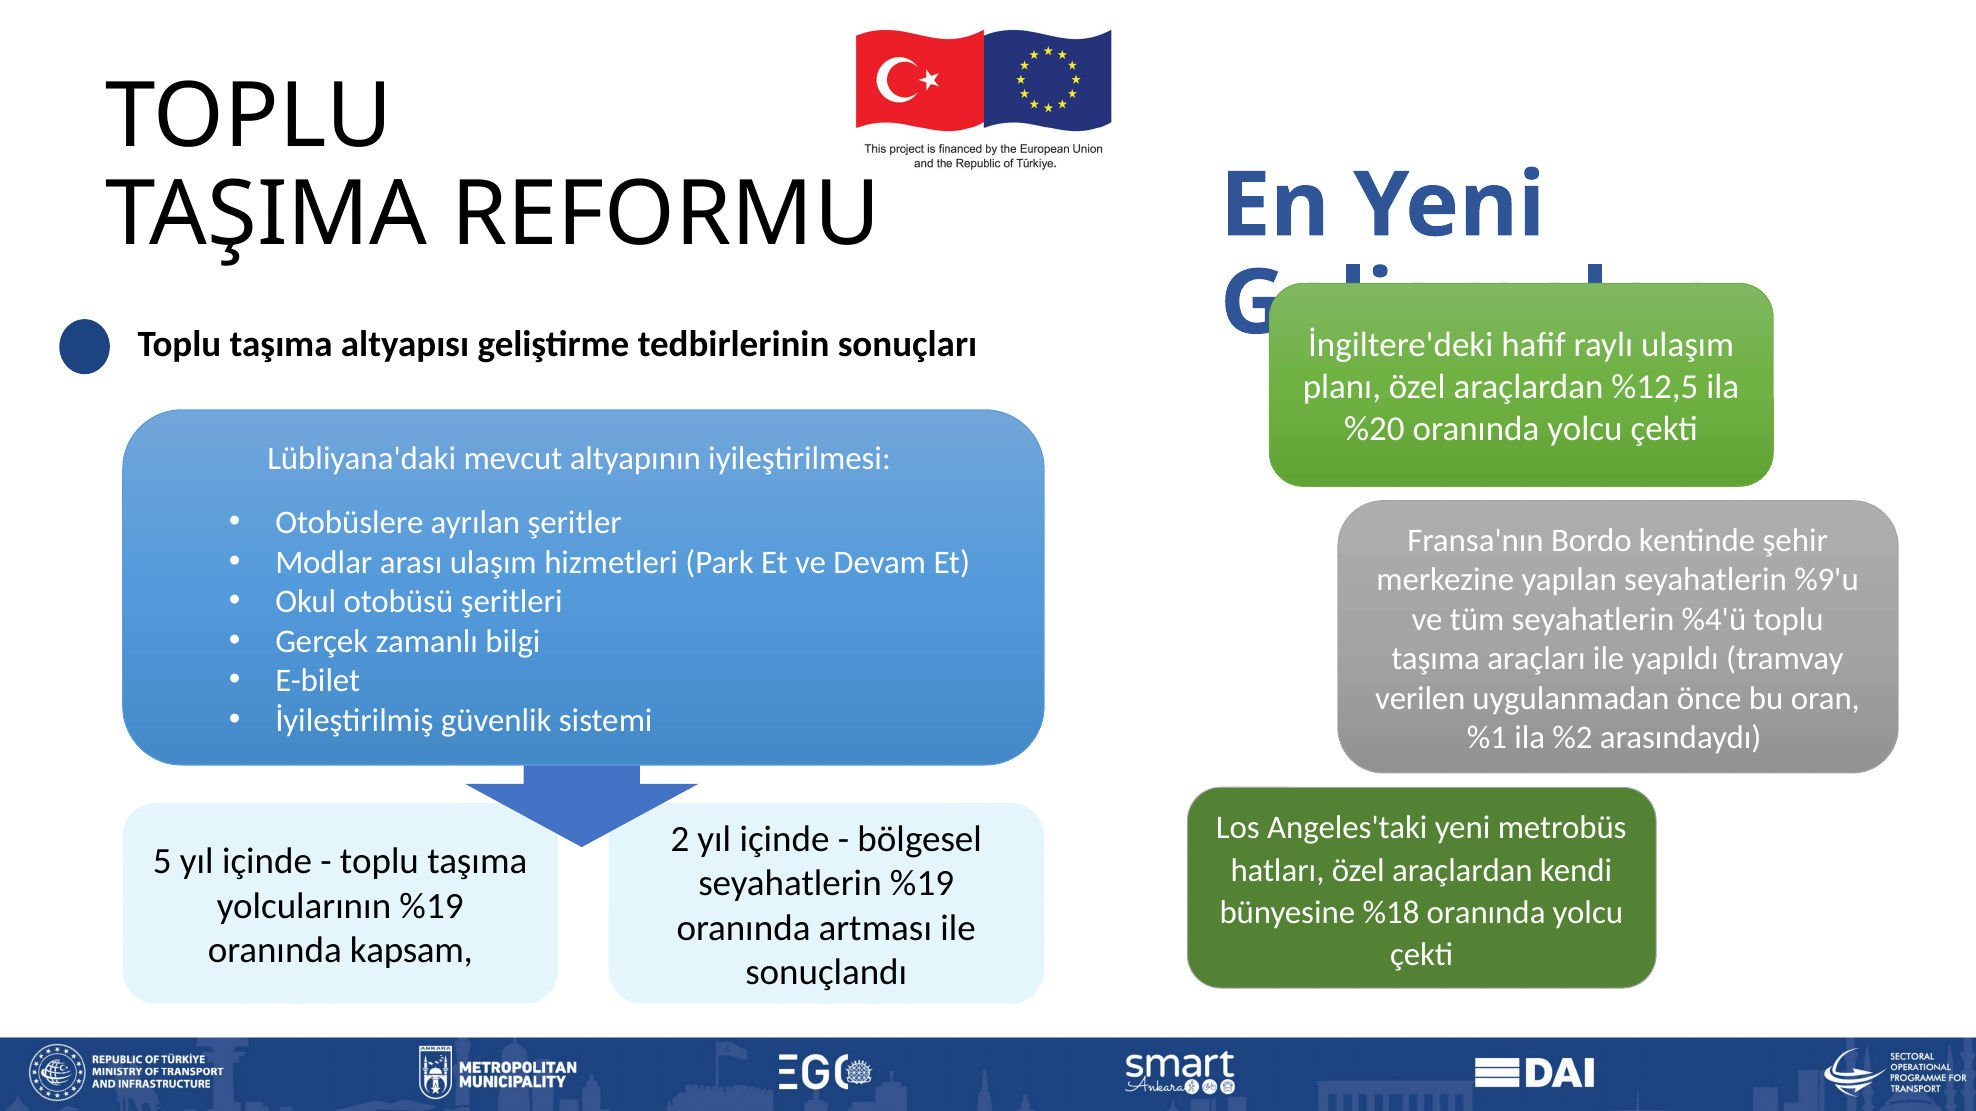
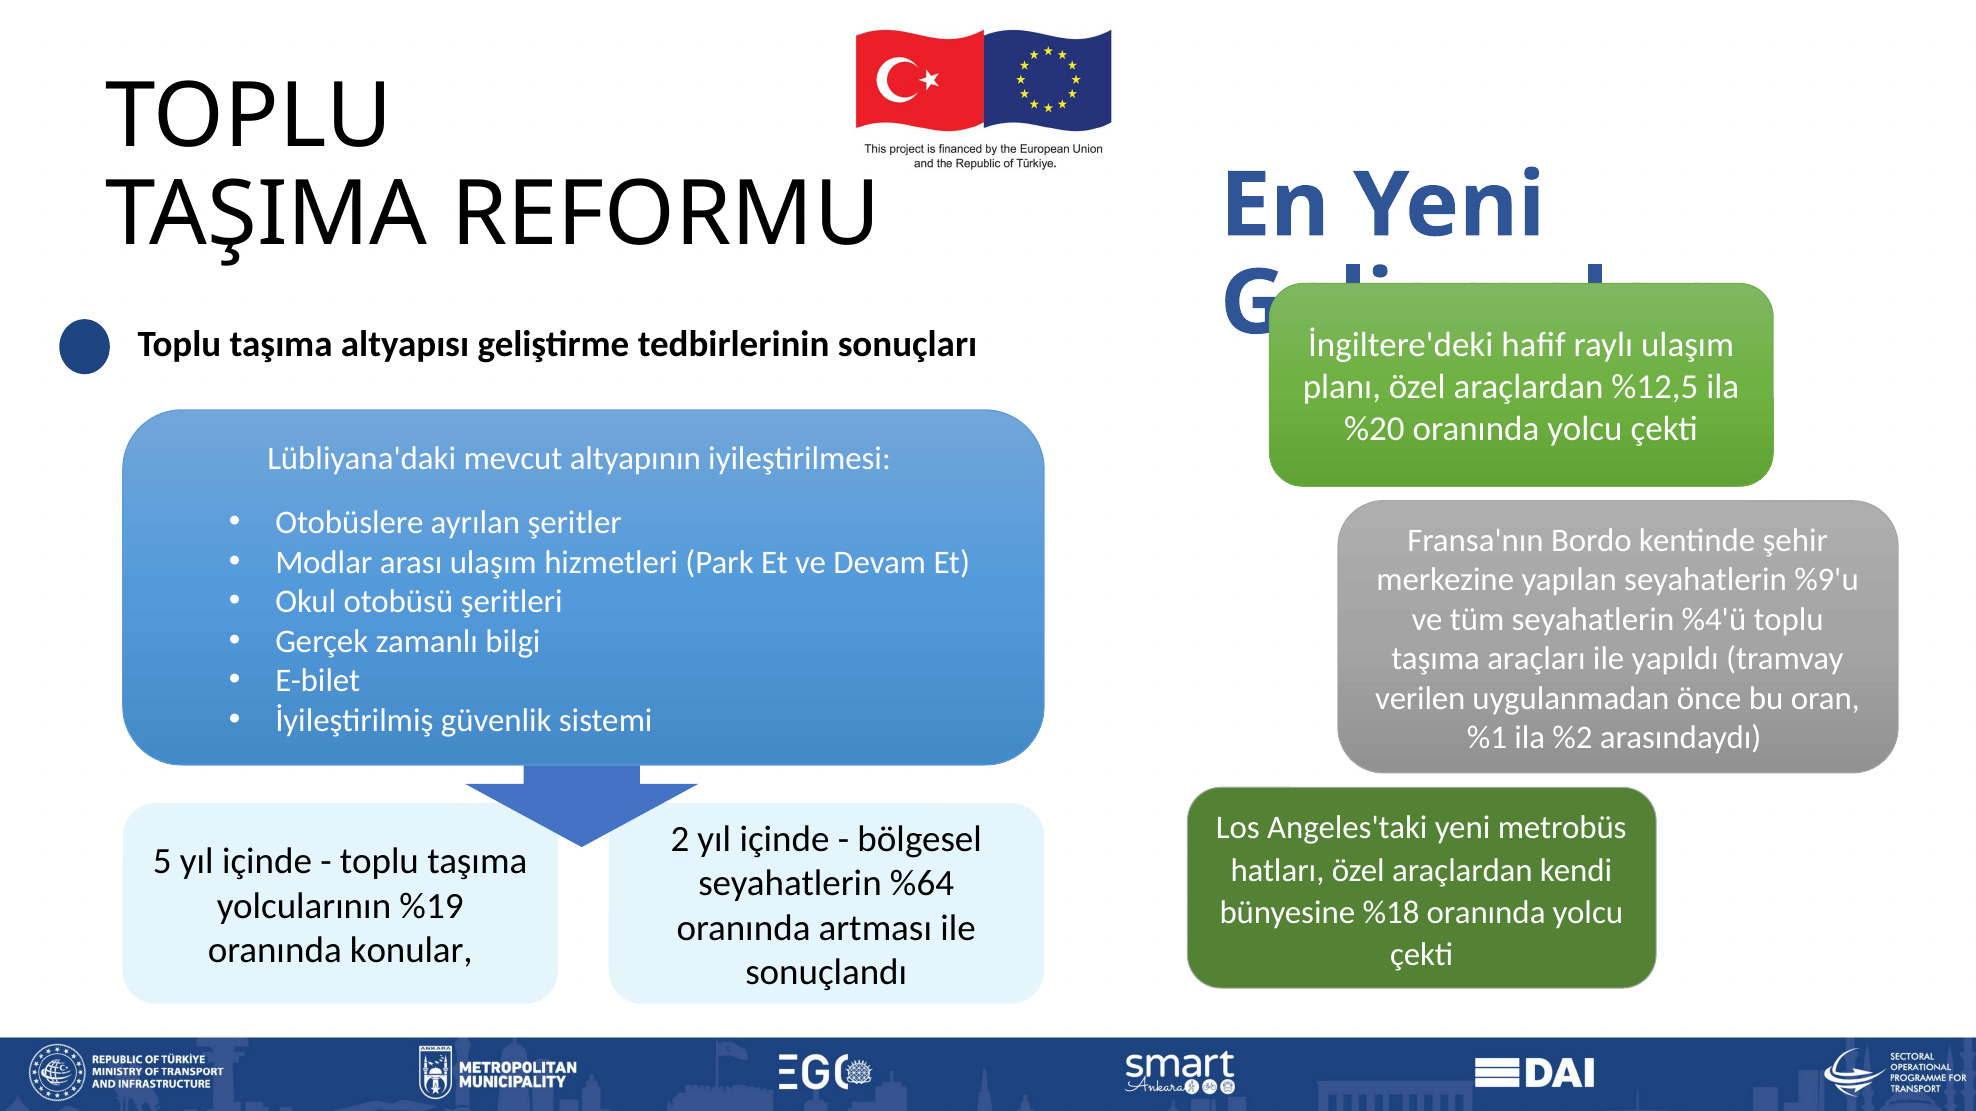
seyahatlerin %19: %19 -> %64
kapsam: kapsam -> konular
